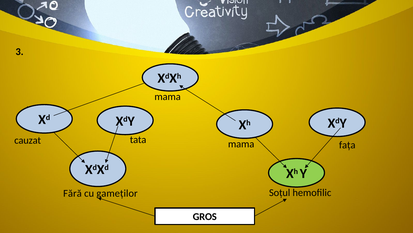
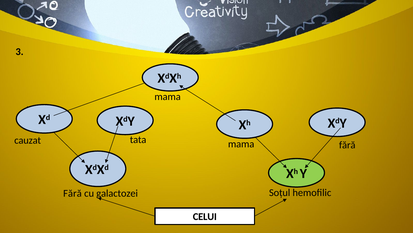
fața at (347, 145): fața -> fără
gameților: gameților -> galactozei
GROS: GROS -> CELUI
